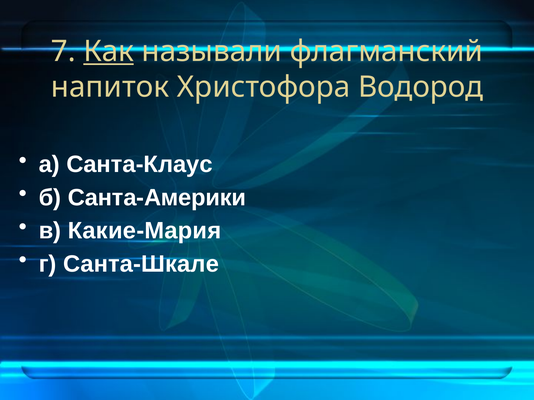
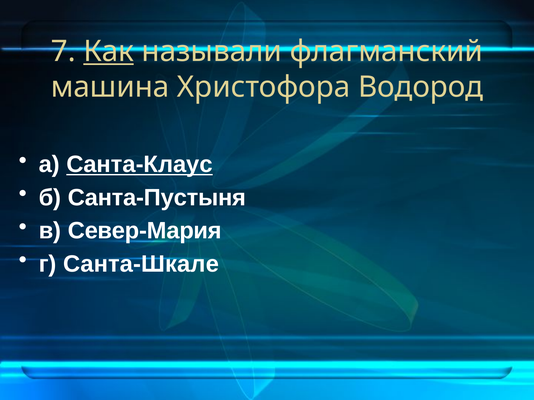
напиток: напиток -> машина
Санта-Клаус underline: none -> present
Санта-Америки: Санта-Америки -> Санта-Пустыня
Какие-Мария: Какие-Мария -> Север-Мария
